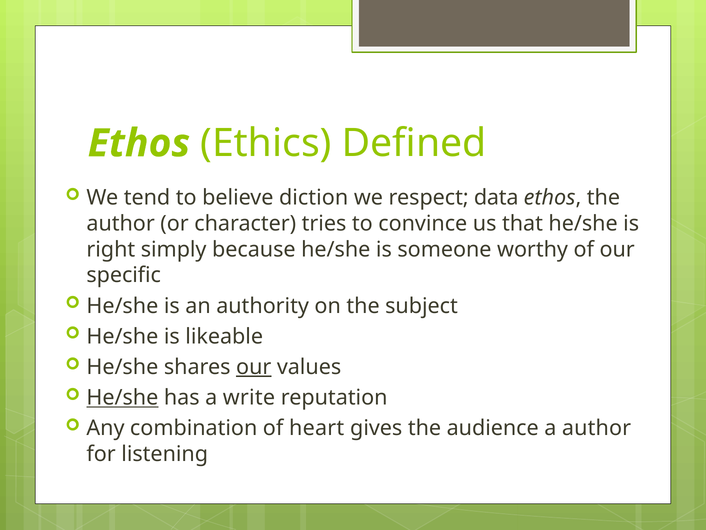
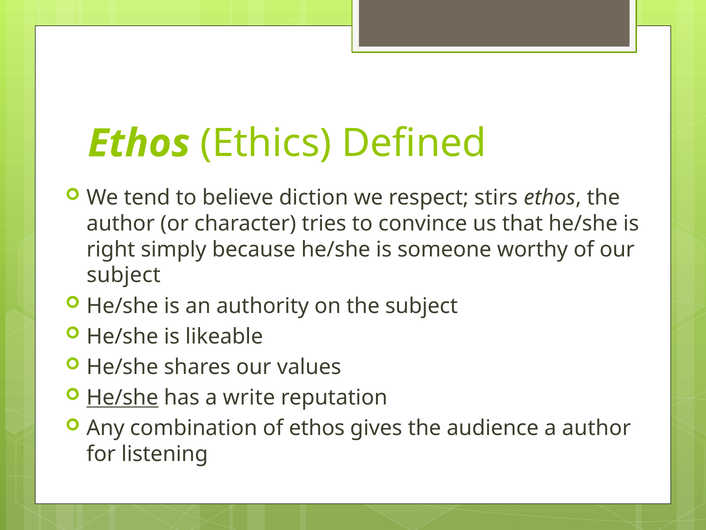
data: data -> stirs
specific at (124, 275): specific -> subject
our at (254, 367) underline: present -> none
of heart: heart -> ethos
